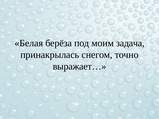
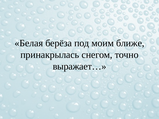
задача: задача -> ближе
